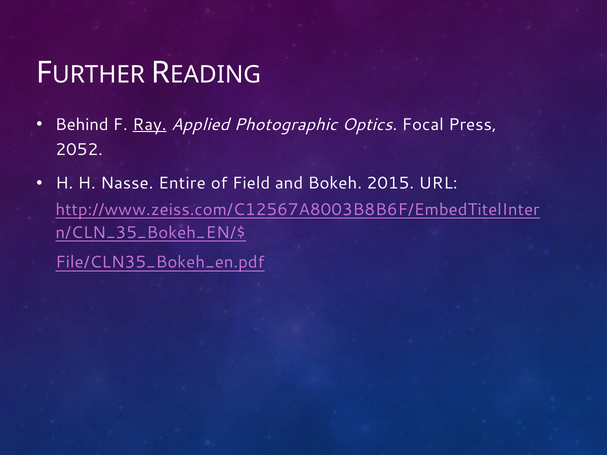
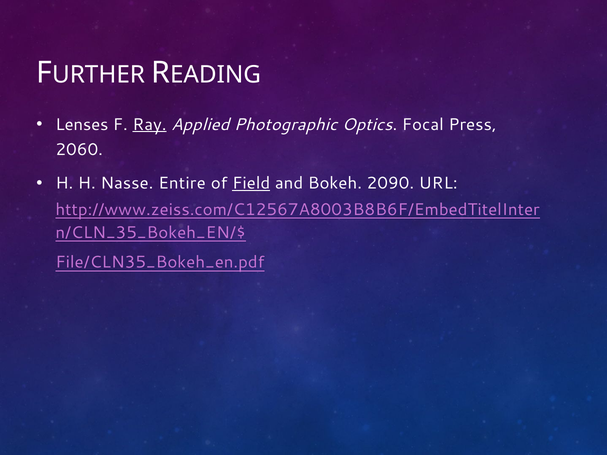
Behind: Behind -> Lenses
2052: 2052 -> 2060
Field underline: none -> present
2015: 2015 -> 2090
